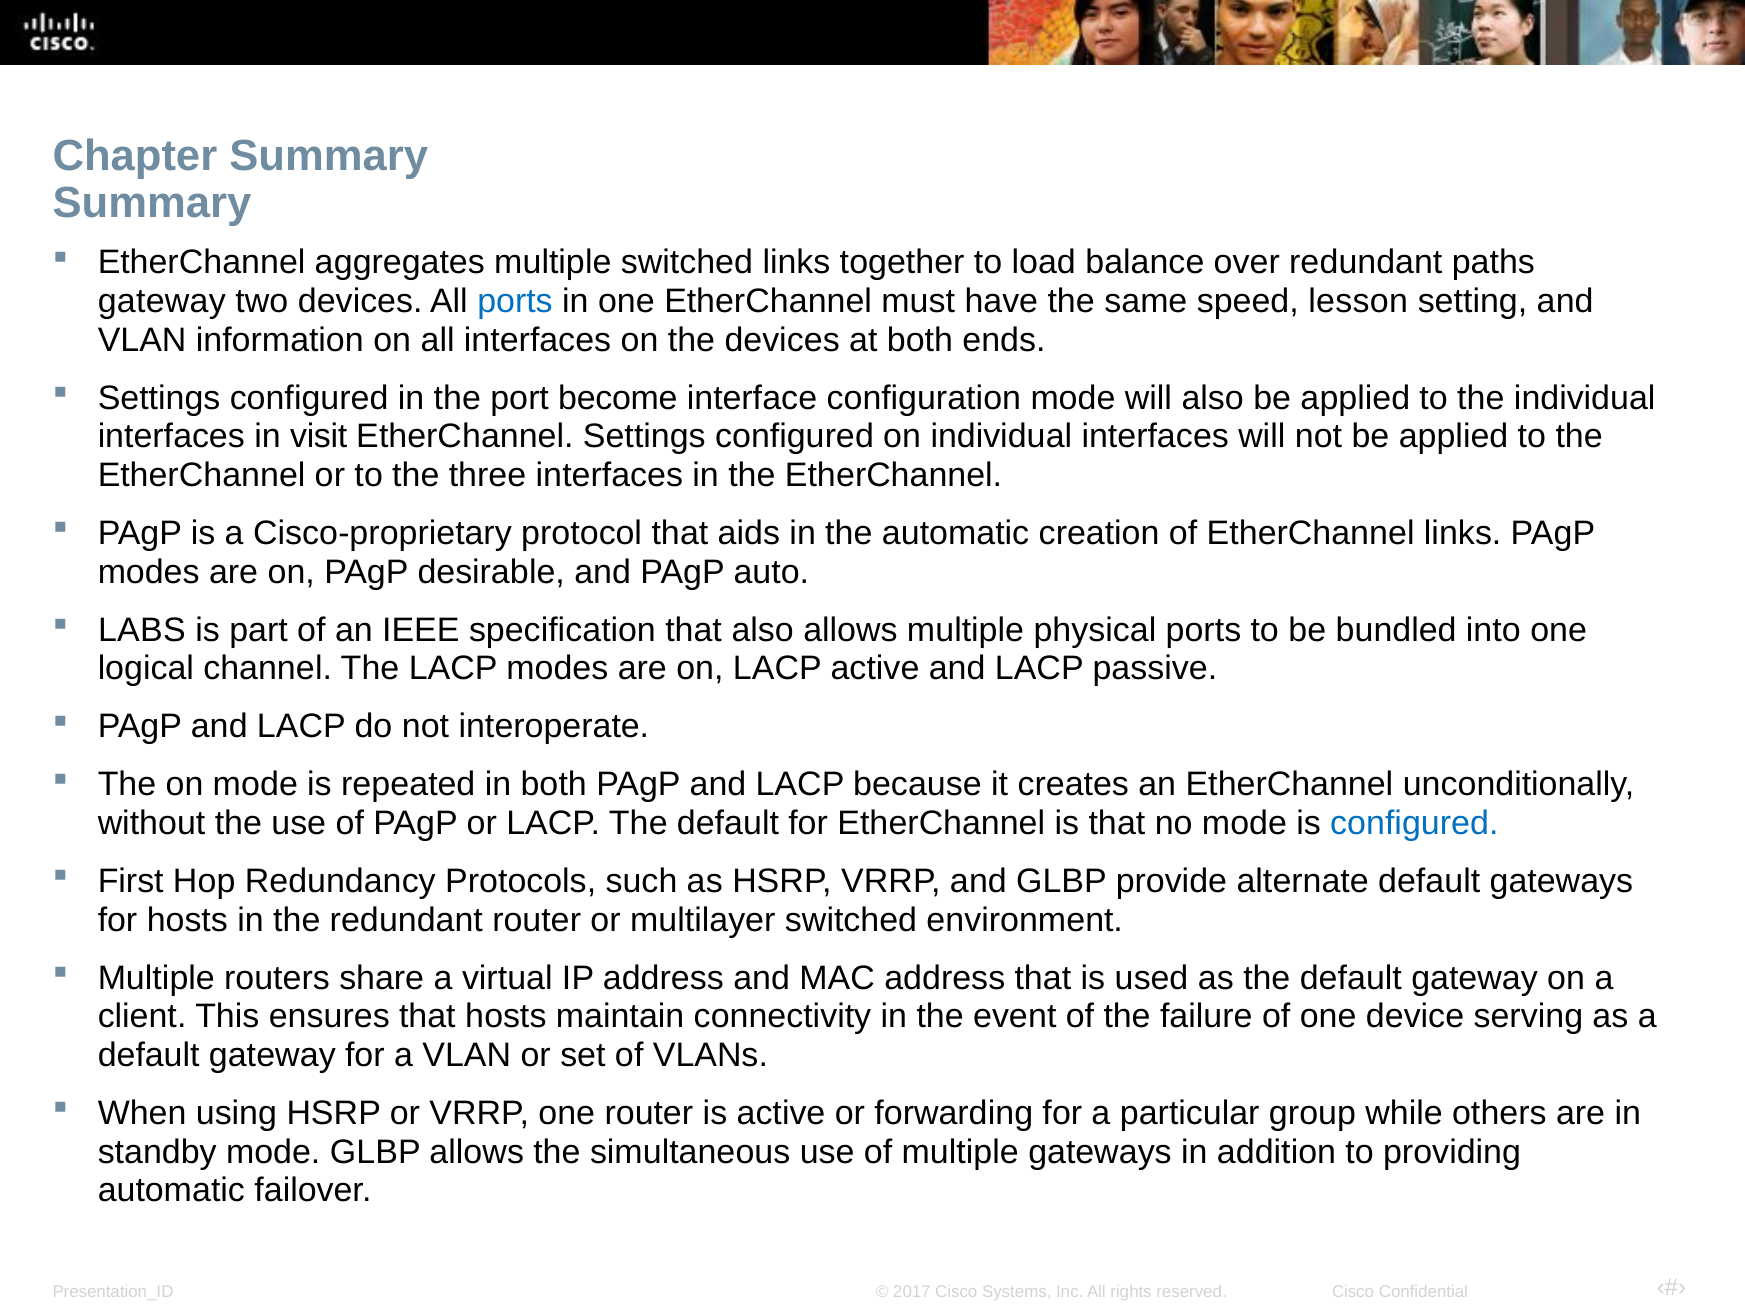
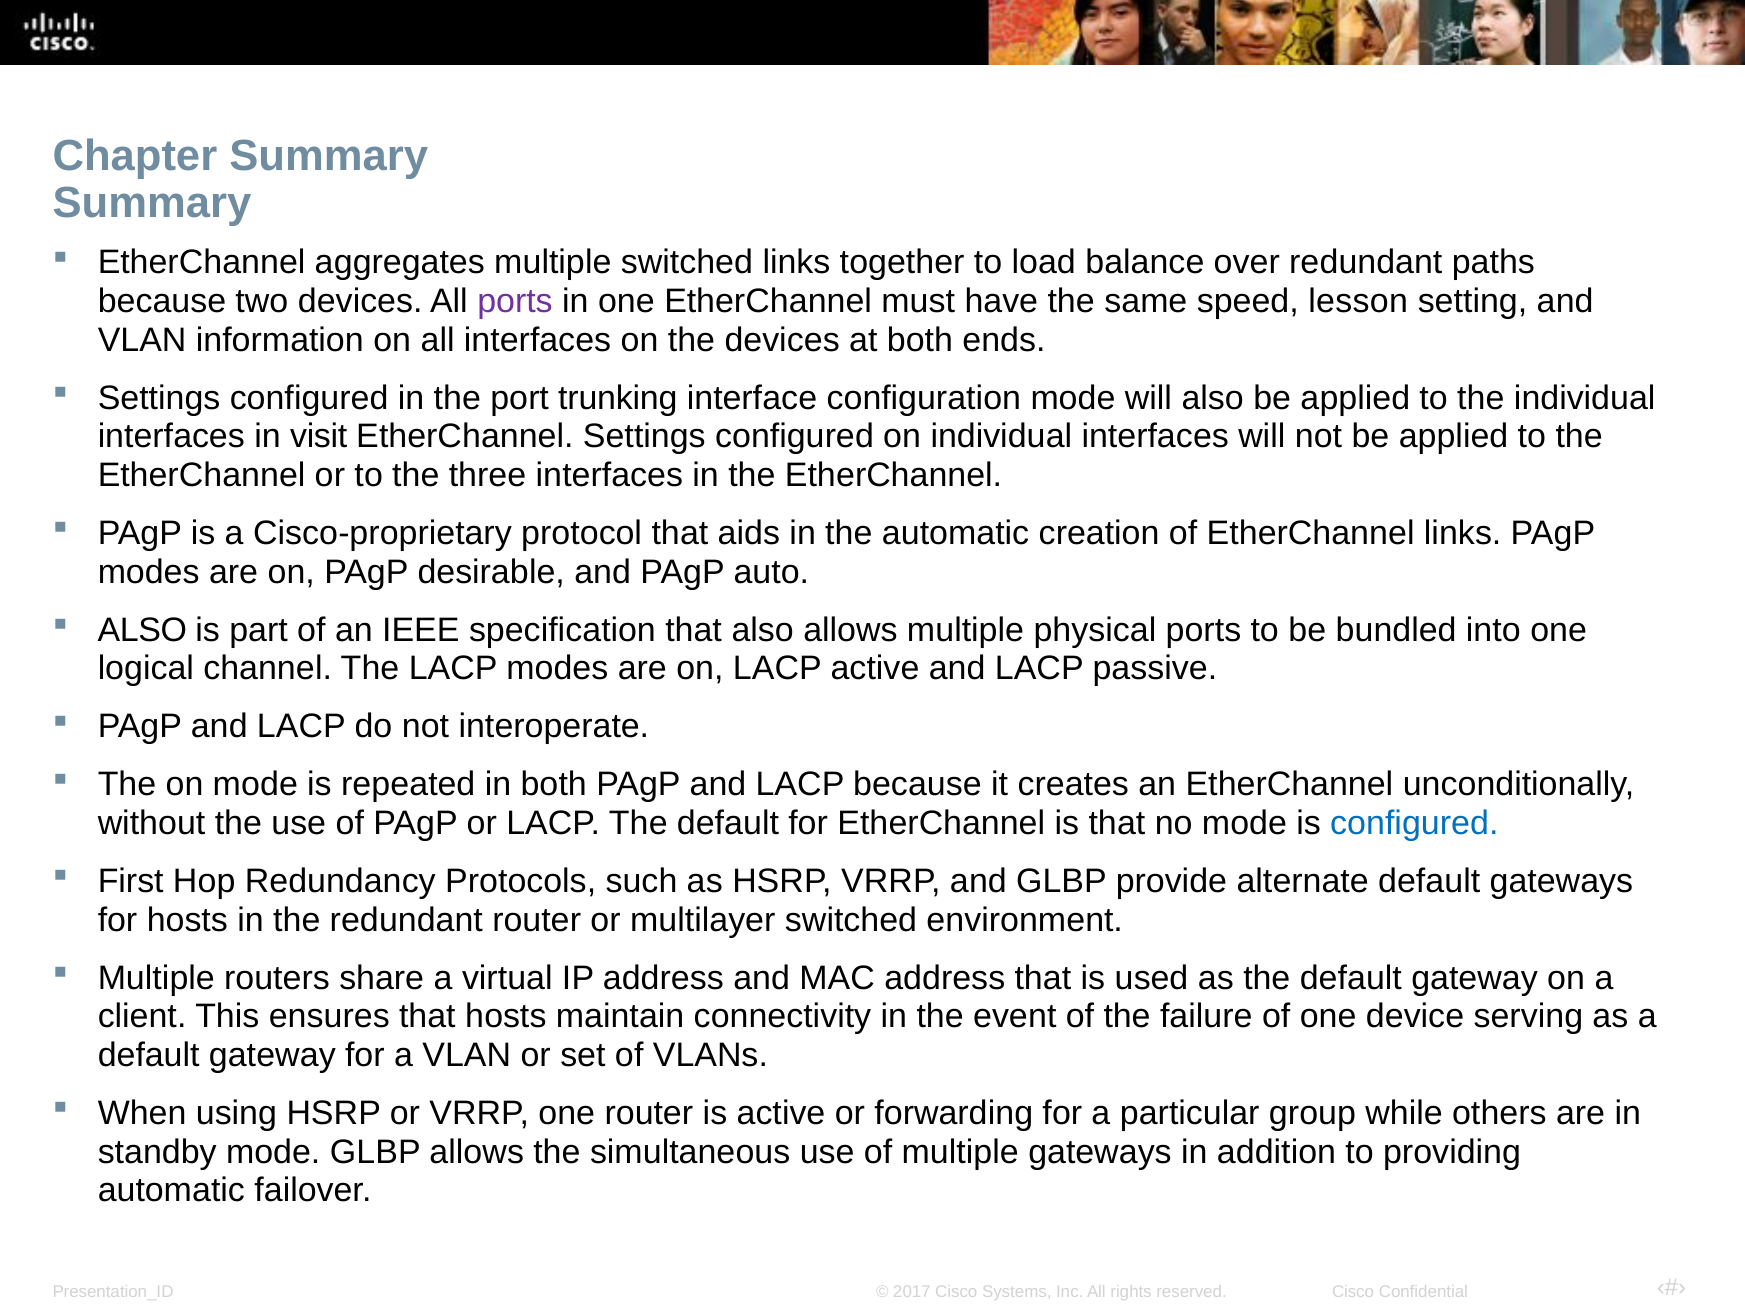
gateway at (162, 301): gateway -> because
ports at (515, 301) colour: blue -> purple
become: become -> trunking
LABS at (142, 630): LABS -> ALSO
